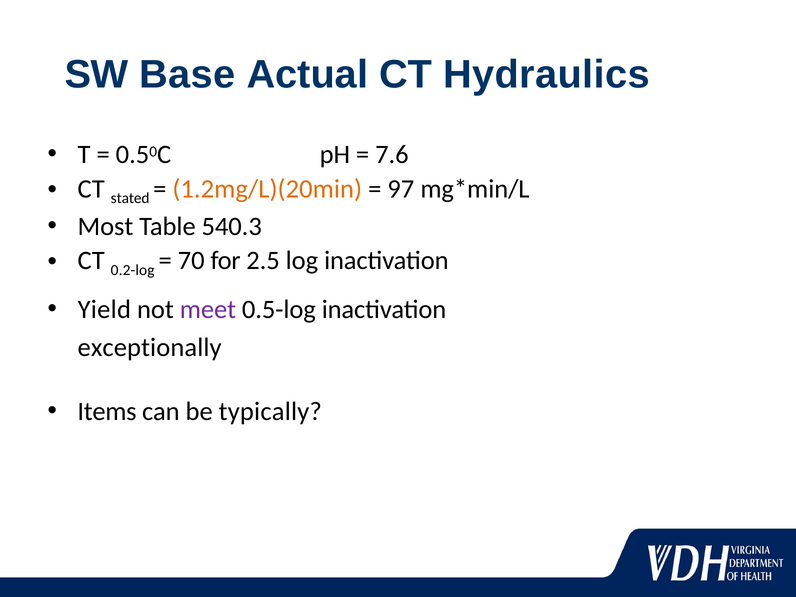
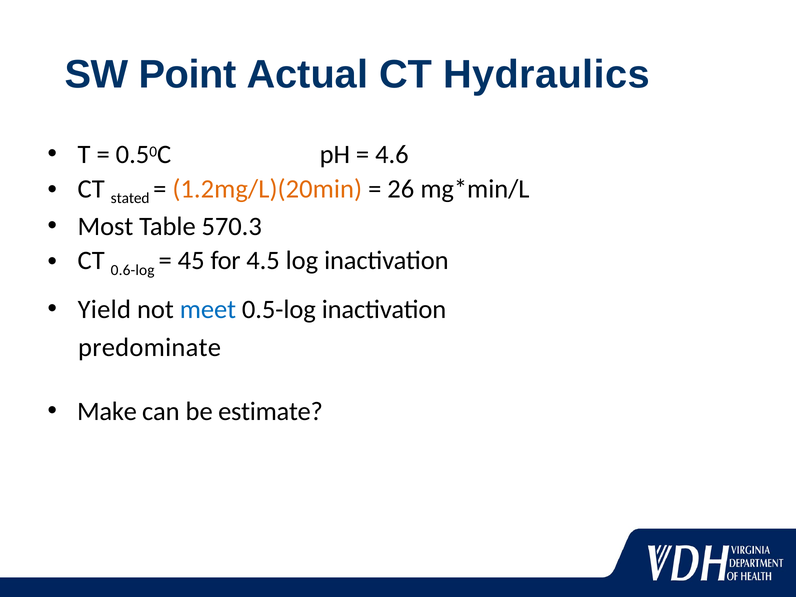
Base: Base -> Point
7.6: 7.6 -> 4.6
97: 97 -> 26
540.3: 540.3 -> 570.3
0.2-log: 0.2-log -> 0.6-log
70: 70 -> 45
2.5: 2.5 -> 4.5
meet colour: purple -> blue
exceptionally: exceptionally -> predominate
Items: Items -> Make
typically: typically -> estimate
